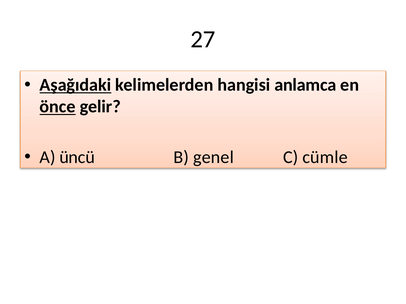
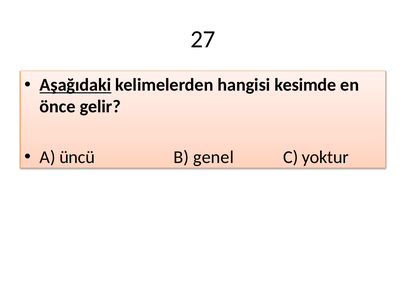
anlamca: anlamca -> kesimde
önce underline: present -> none
cümle: cümle -> yoktur
